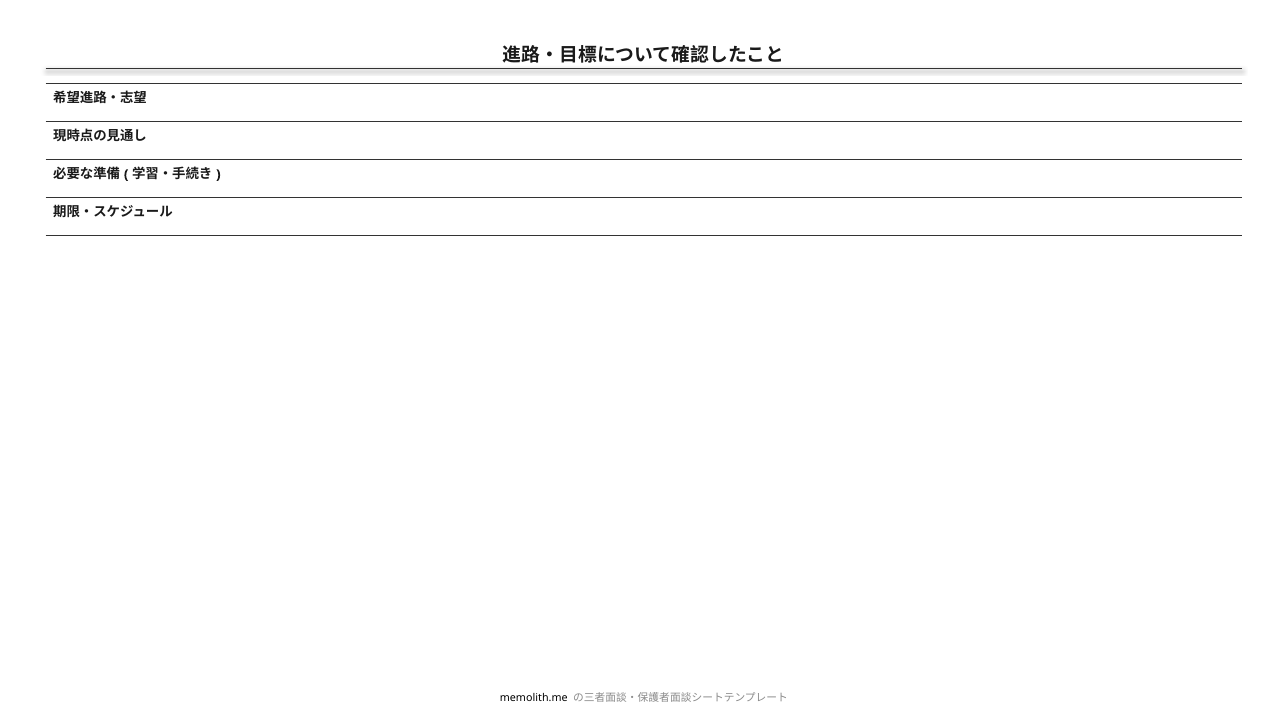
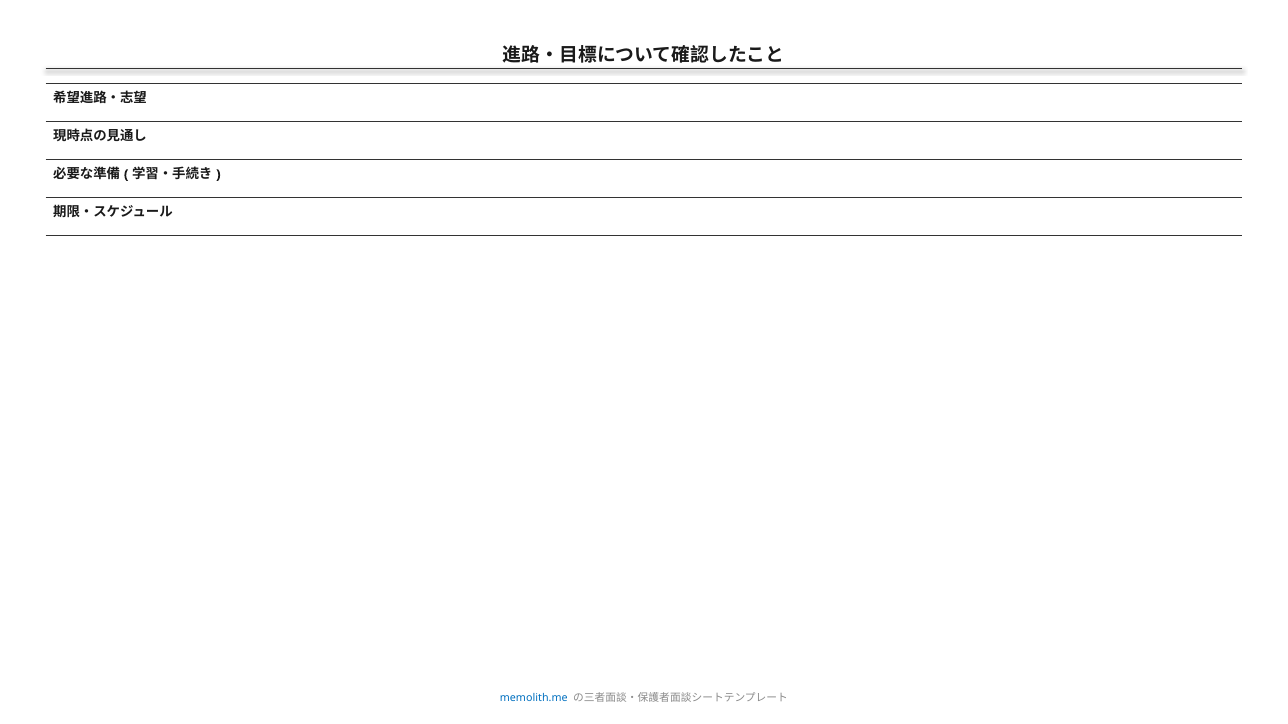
memolith.me colour: black -> blue
